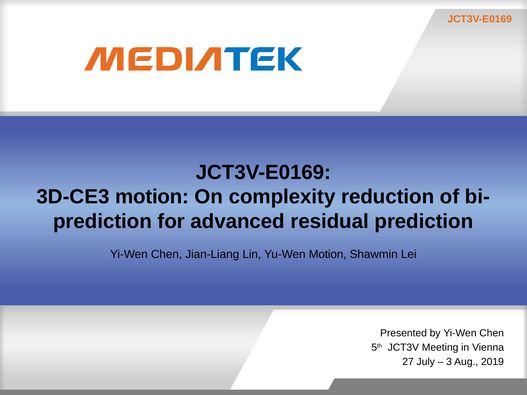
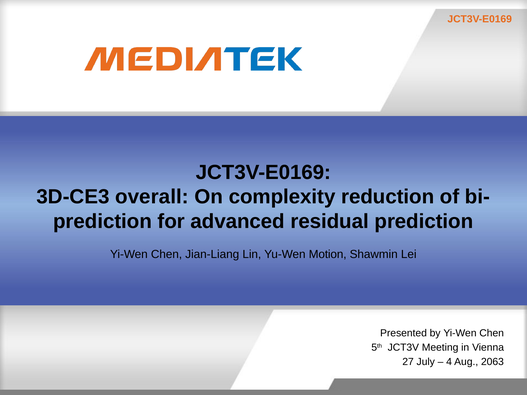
3D-CE3 motion: motion -> overall
3: 3 -> 4
2019: 2019 -> 2063
